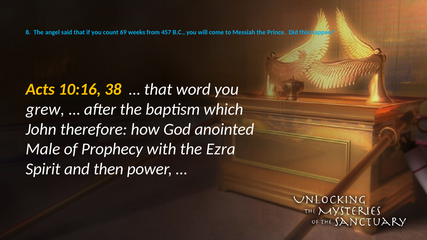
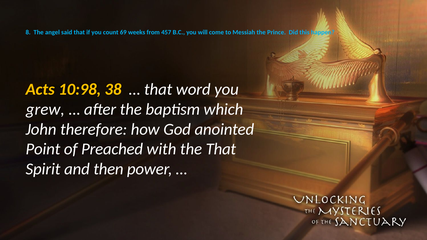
10:16: 10:16 -> 10:98
Male: Male -> Point
Prophecy: Prophecy -> Preached
the Ezra: Ezra -> That
